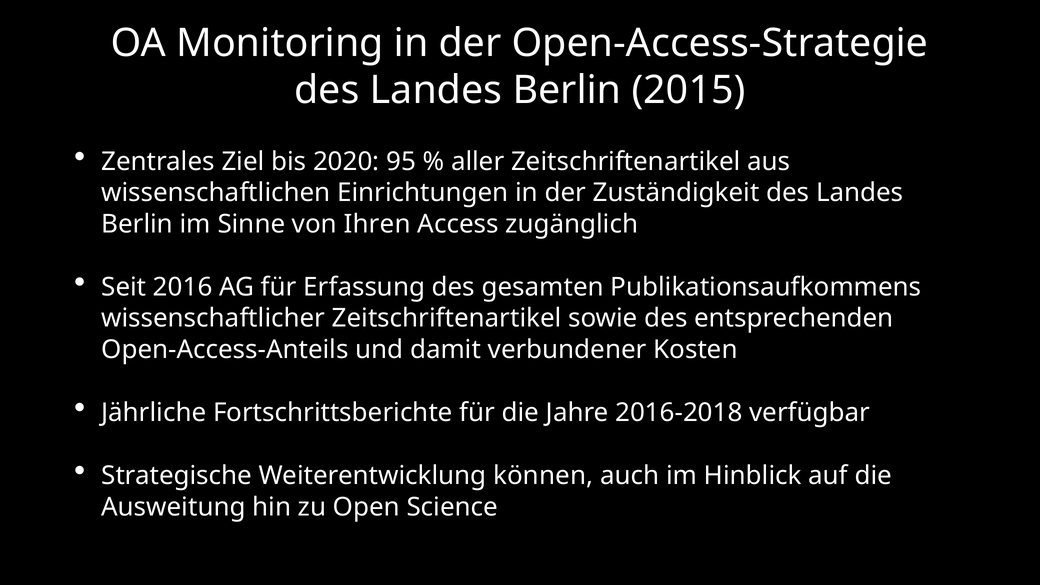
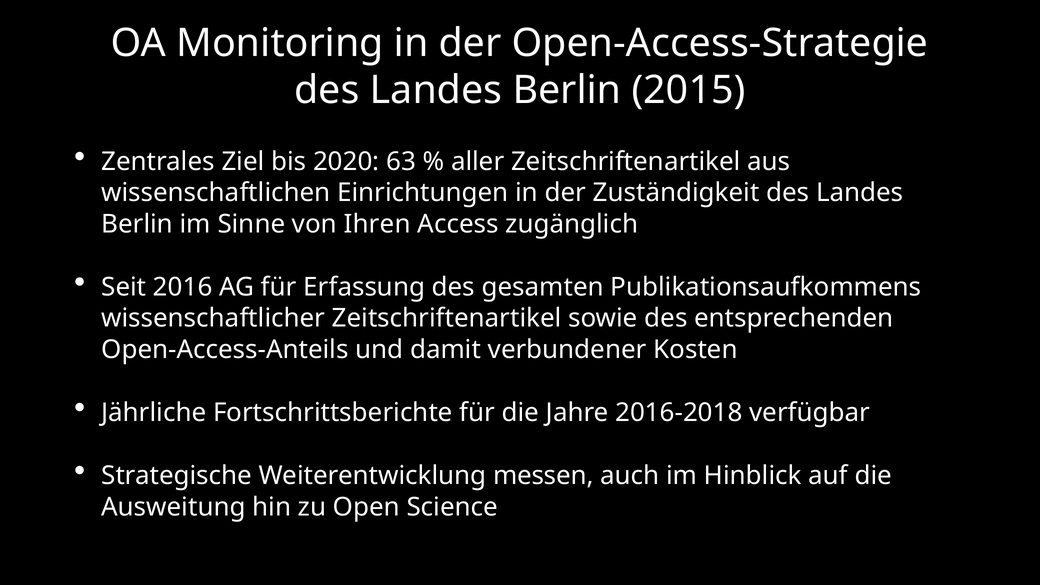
95: 95 -> 63
können: können -> messen
